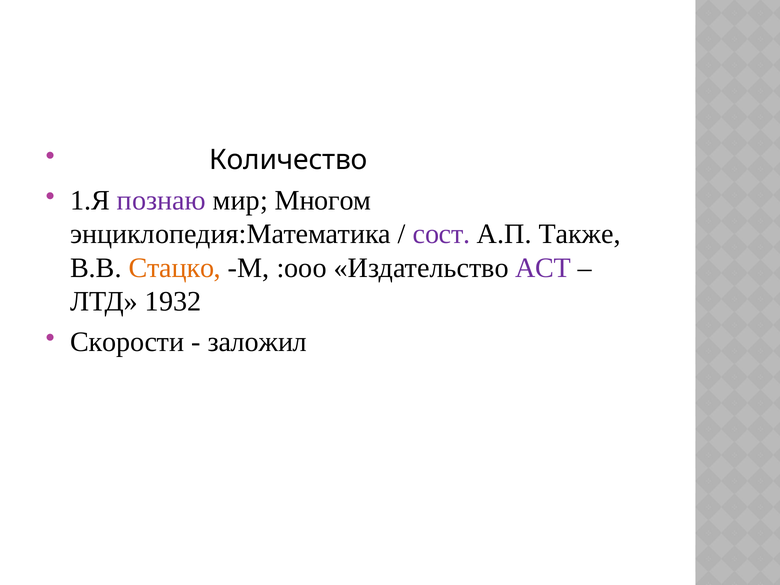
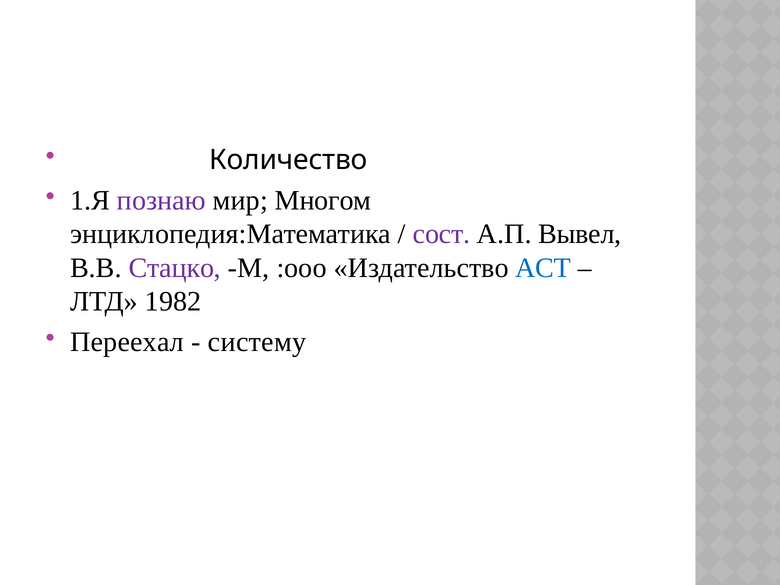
Также: Также -> Вывел
Стацко colour: orange -> purple
АСТ colour: purple -> blue
1932: 1932 -> 1982
Скорости: Скорости -> Переехал
заложил: заложил -> систему
